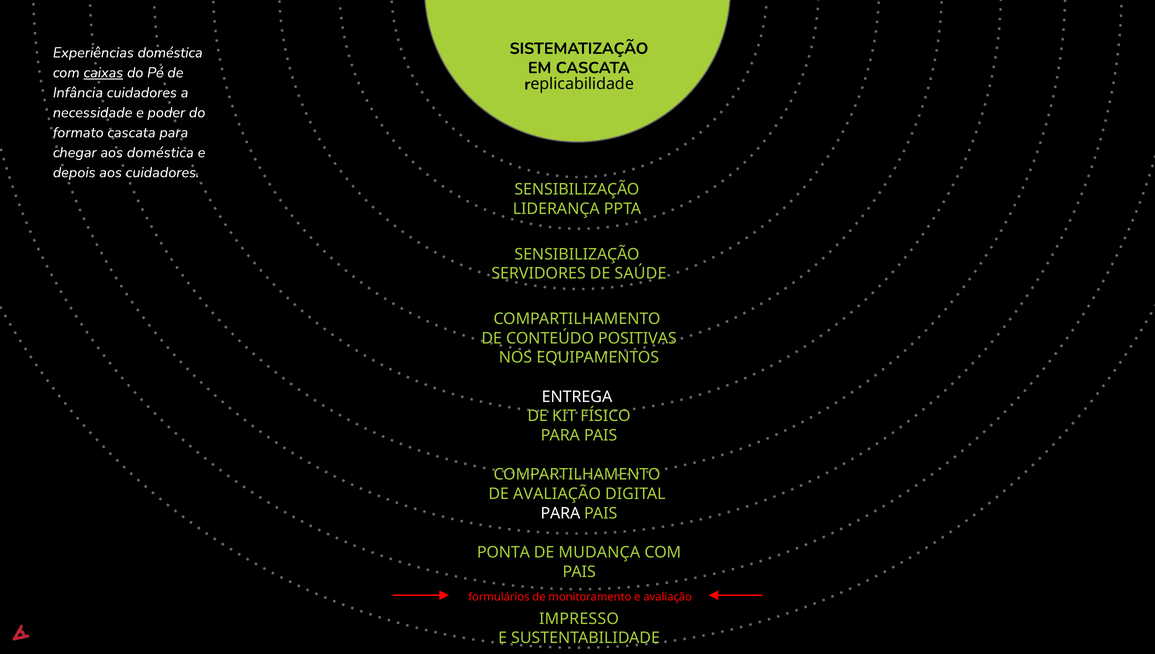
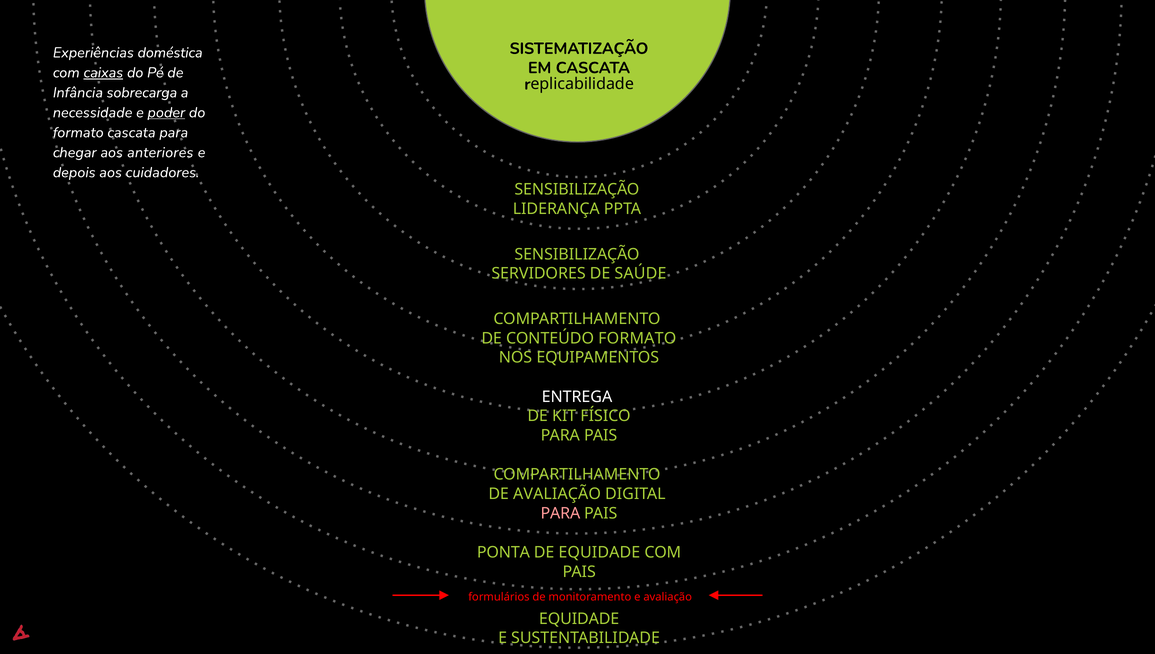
Infância cuidadores: cuidadores -> sobrecarga
poder underline: none -> present
aos doméstica: doméstica -> anteriores
CONTEÚDO POSITIVAS: POSITIVAS -> FORMATO
PARA at (560, 513) colour: white -> pink
DE MUDANÇA: MUDANÇA -> EQUIDADE
IMPRESSO at (579, 619): IMPRESSO -> EQUIDADE
